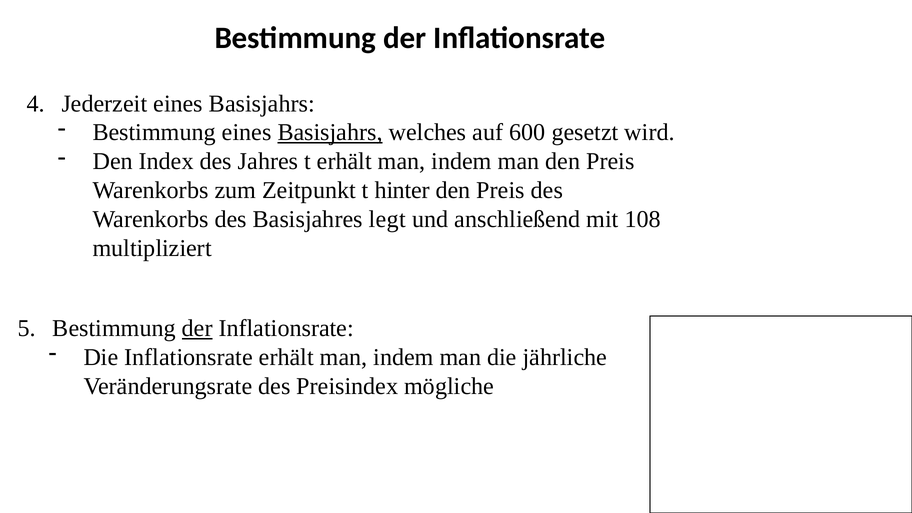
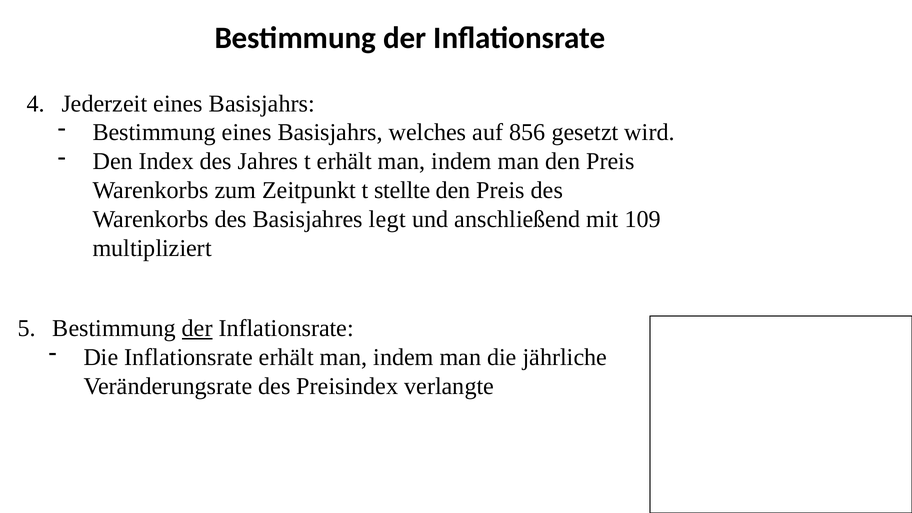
Basisjahrs at (330, 132) underline: present -> none
600: 600 -> 856
hinter: hinter -> stellte
108: 108 -> 109
mögliche: mögliche -> verlangte
